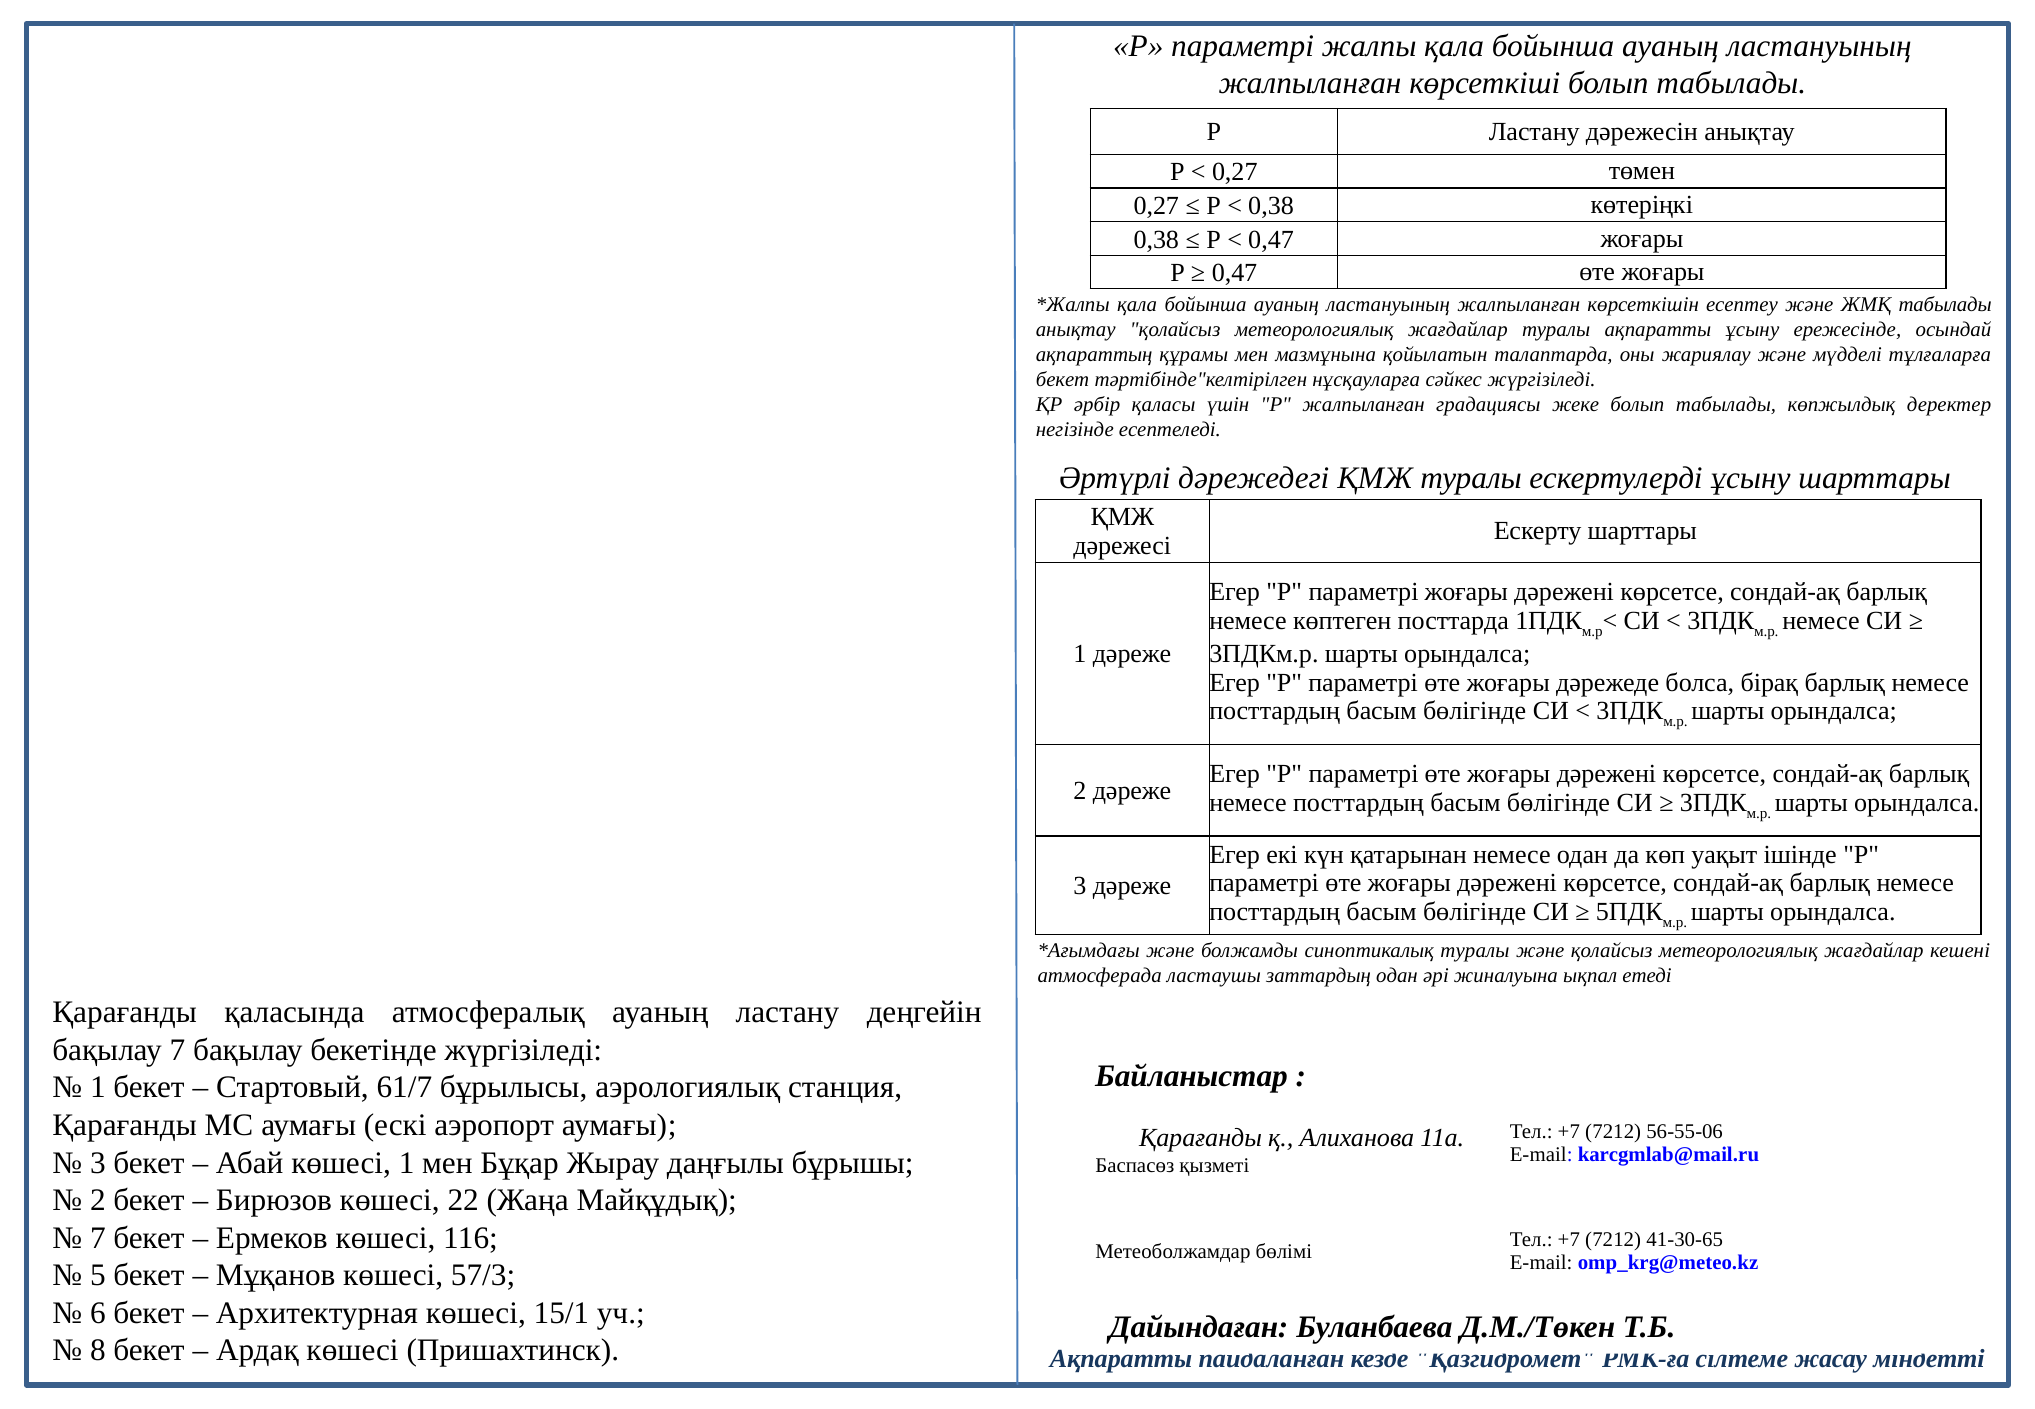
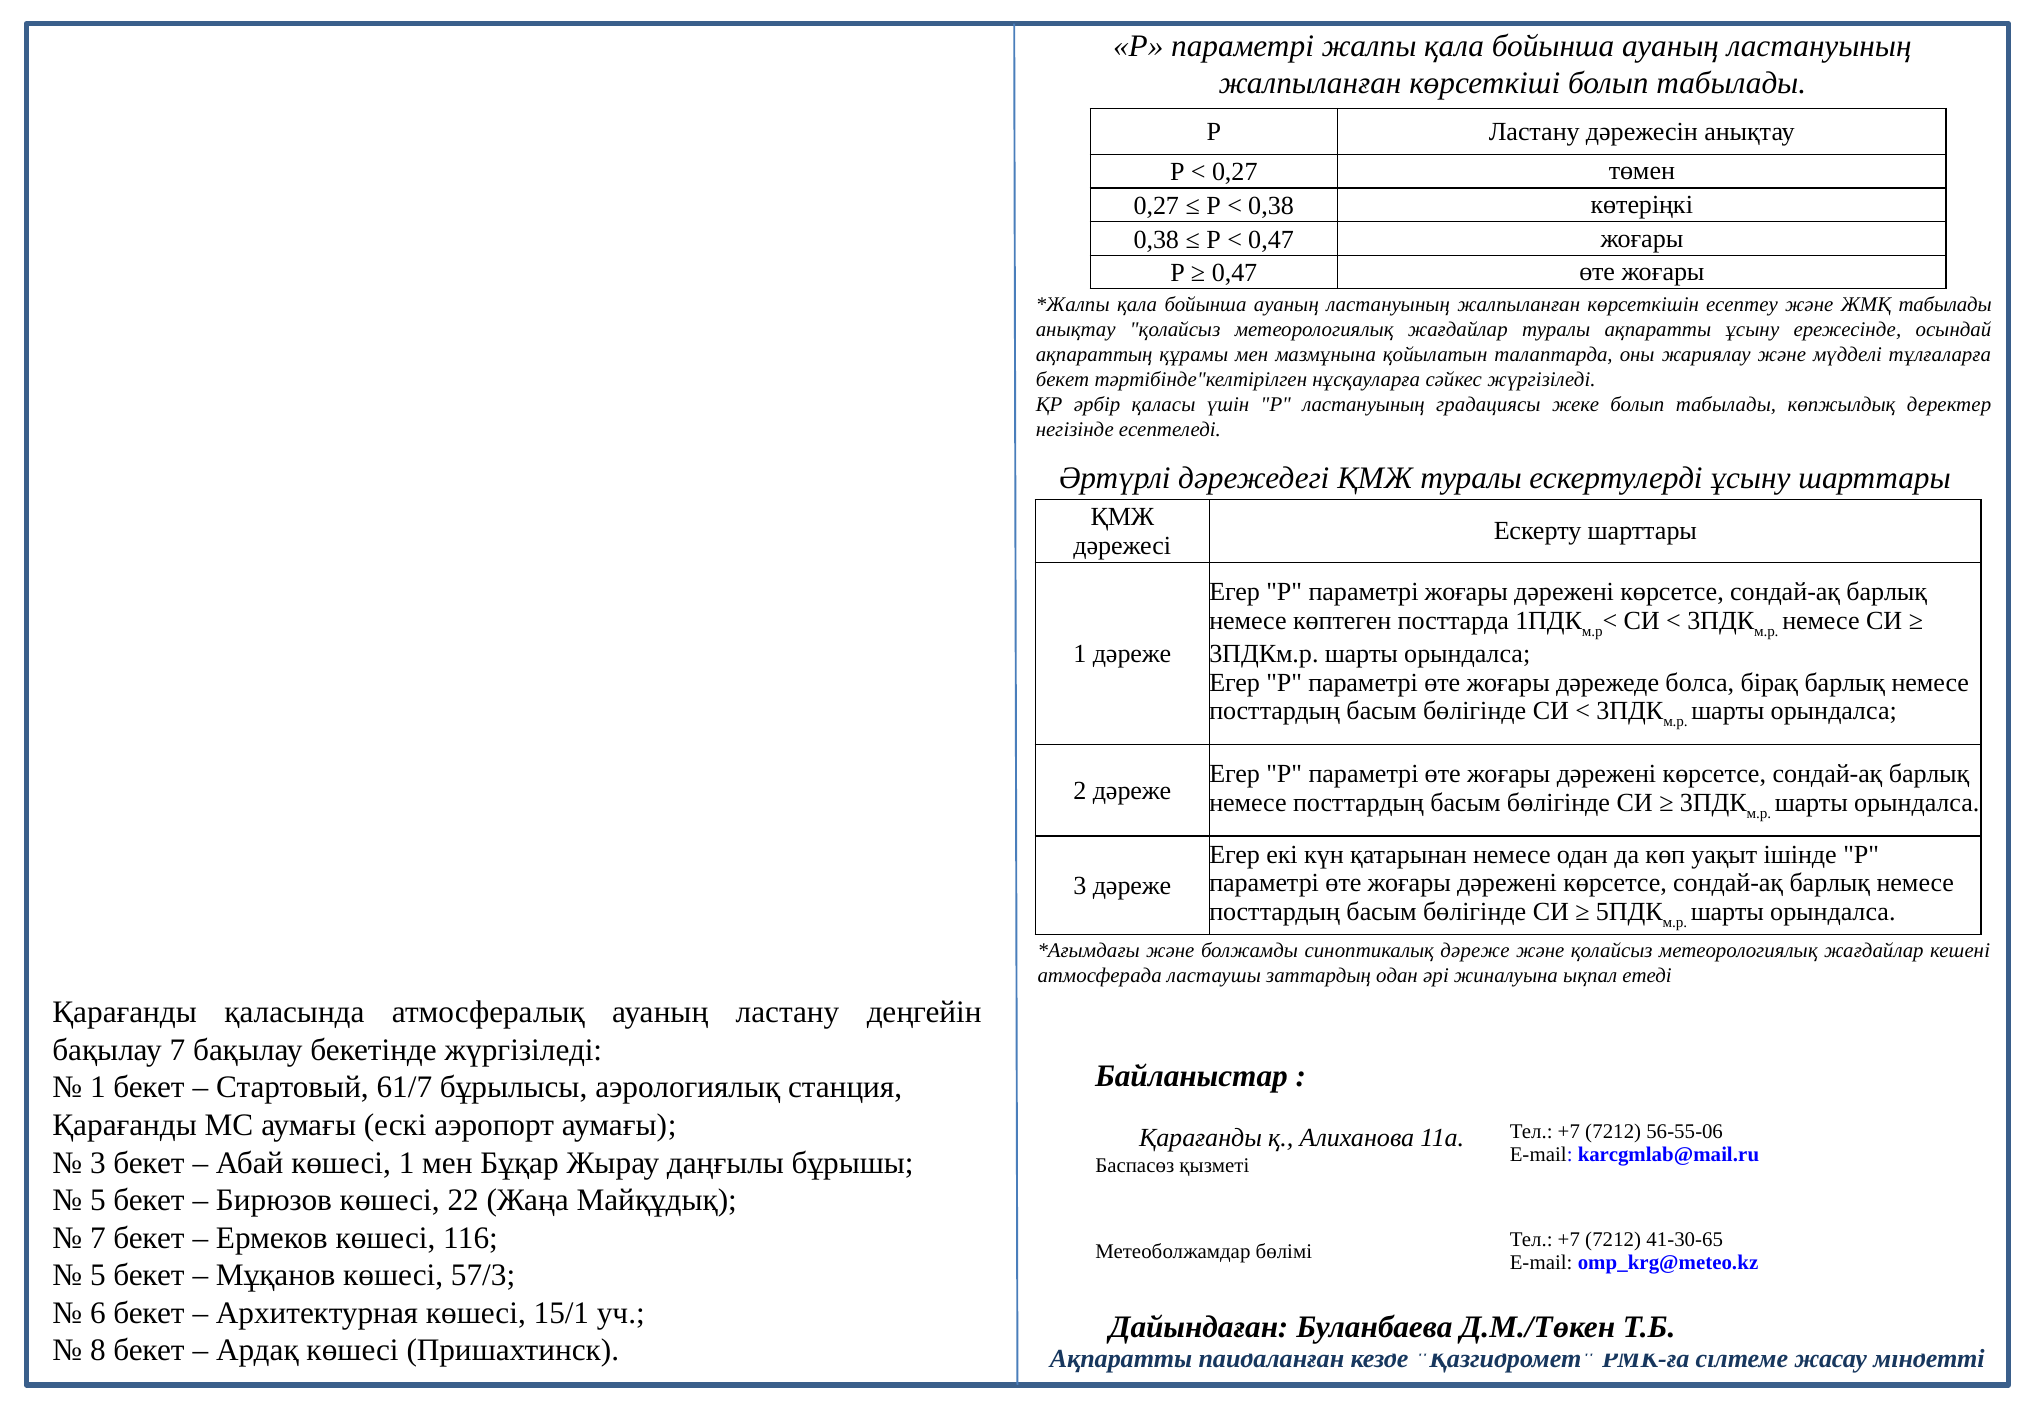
Р жалпыланған: жалпыланған -> ластануының
синоптикалық туралы: туралы -> дәреже
2 at (98, 1200): 2 -> 5
